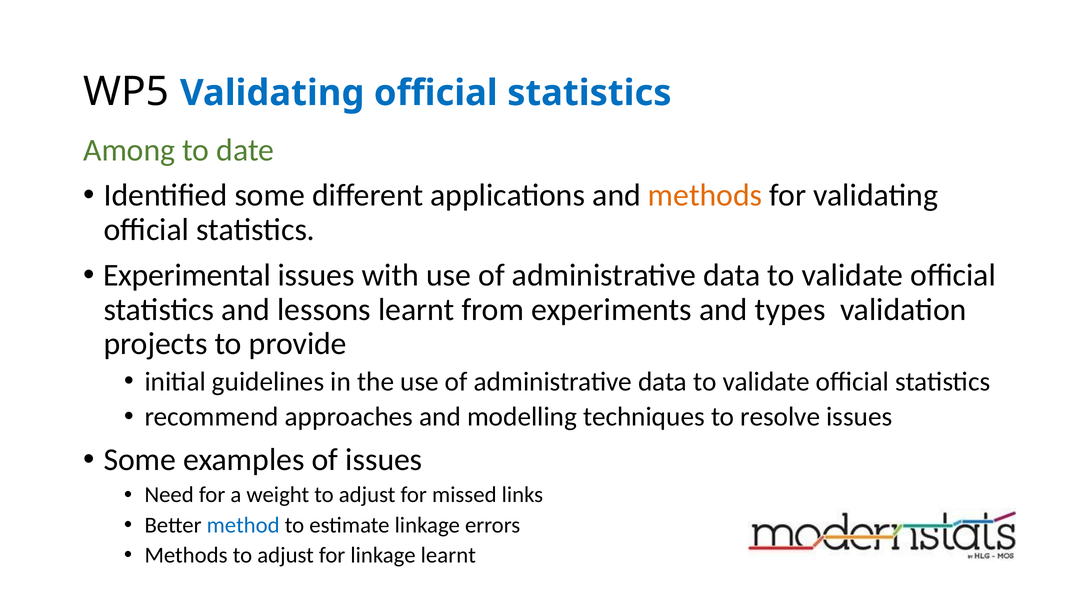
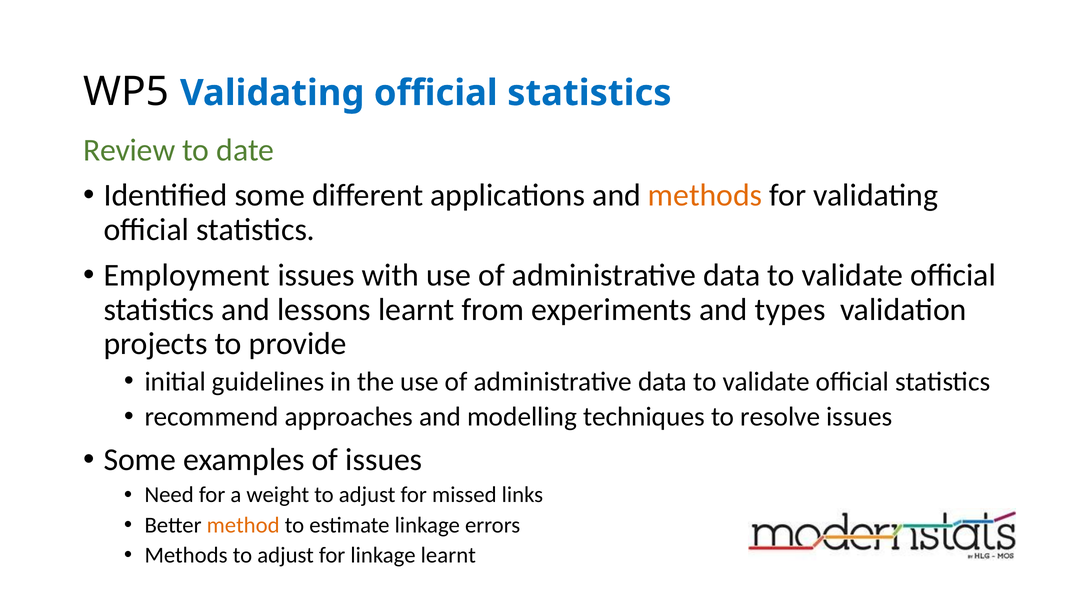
Among: Among -> Review
Experimental: Experimental -> Employment
method colour: blue -> orange
